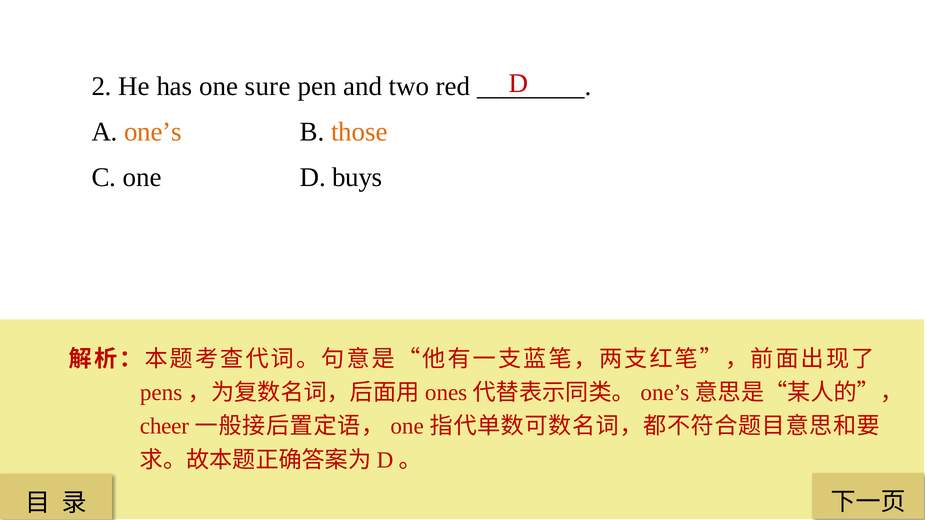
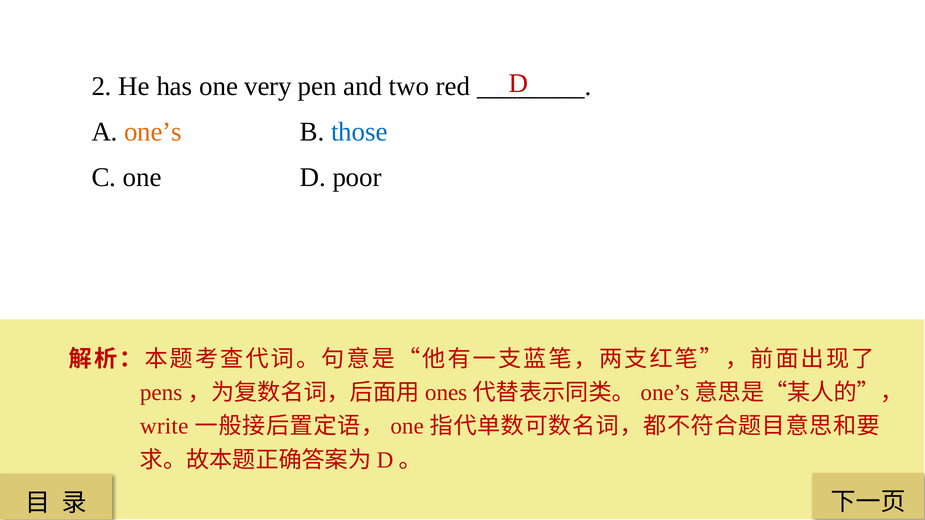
sure: sure -> very
those colour: orange -> blue
buys: buys -> poor
cheer: cheer -> write
